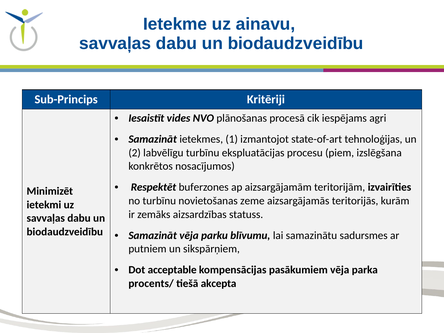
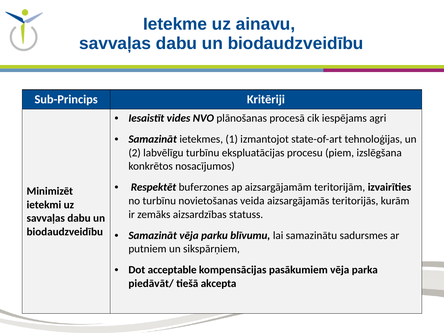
zeme: zeme -> veida
procents/: procents/ -> piedāvāt/
